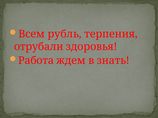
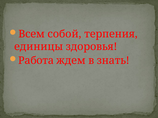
рубль: рубль -> собой
отрубали: отрубали -> единицы
